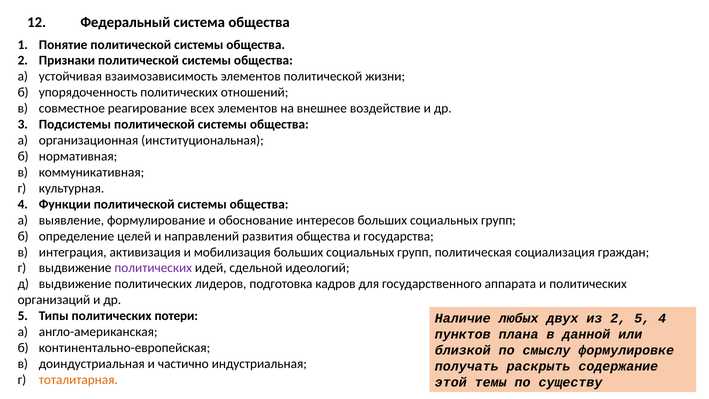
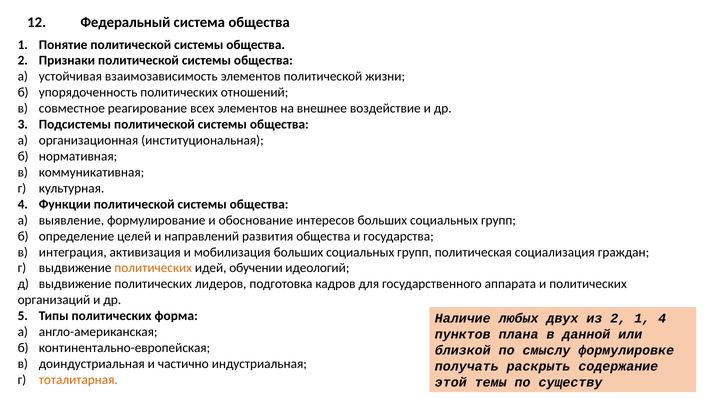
политических at (153, 268) colour: purple -> orange
сдельной: сдельной -> обучении
потери: потери -> форма
2 5: 5 -> 1
